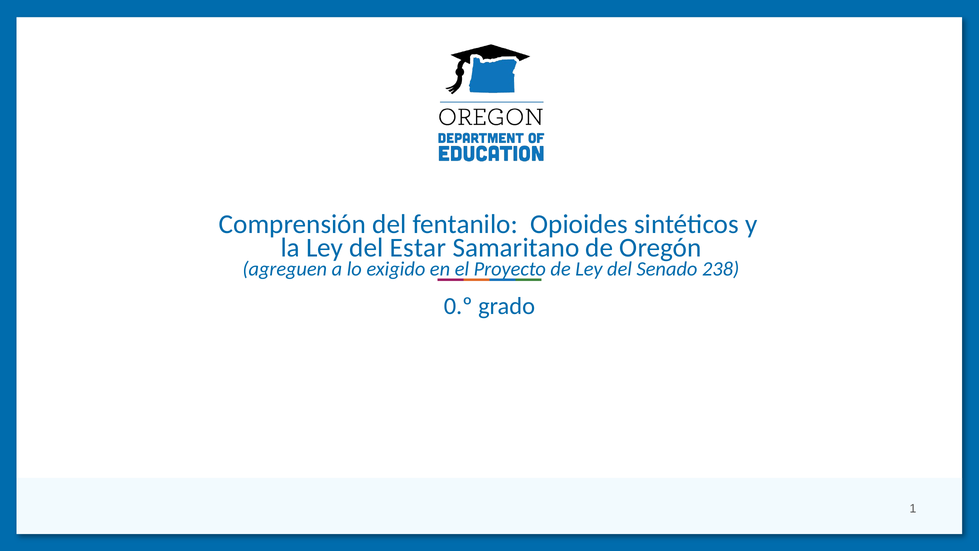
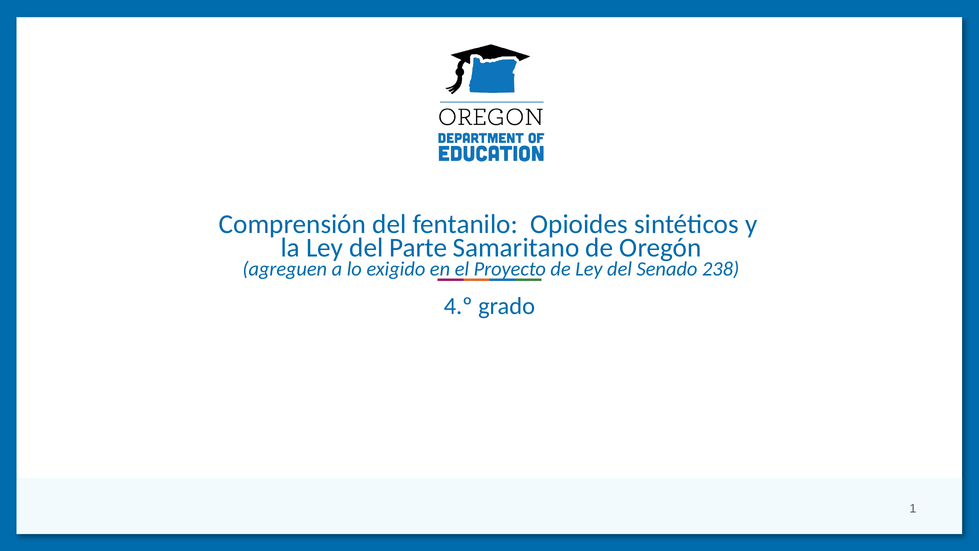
Estar: Estar -> Parte
0.º: 0.º -> 4.º
